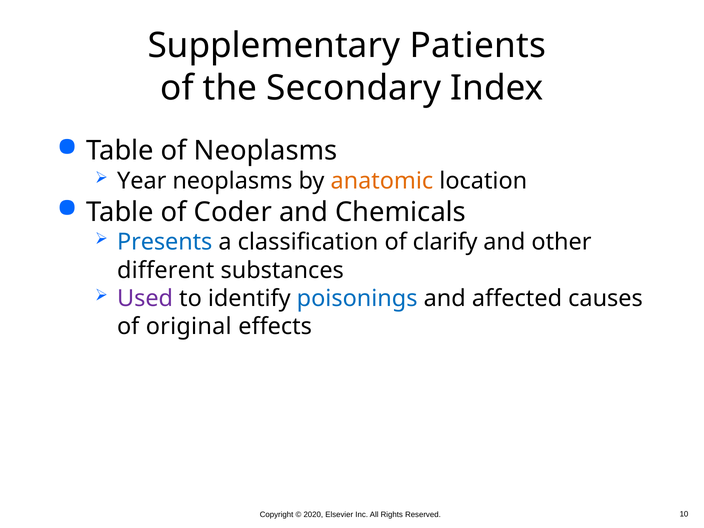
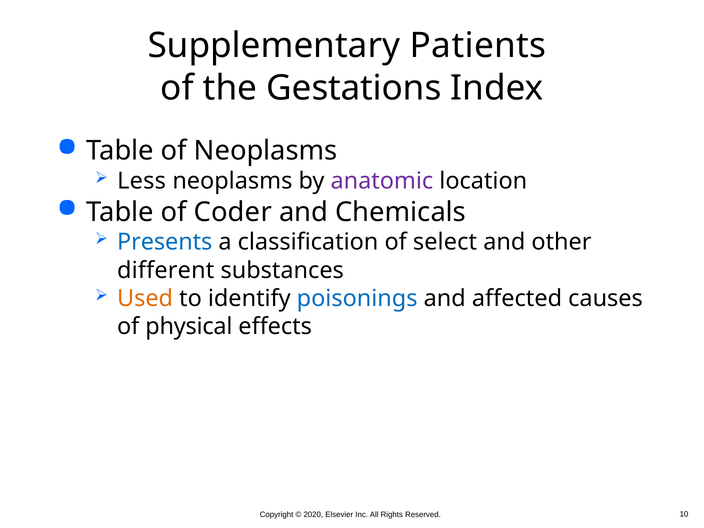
Secondary: Secondary -> Gestations
Year: Year -> Less
anatomic colour: orange -> purple
clarify: clarify -> select
Used colour: purple -> orange
original: original -> physical
